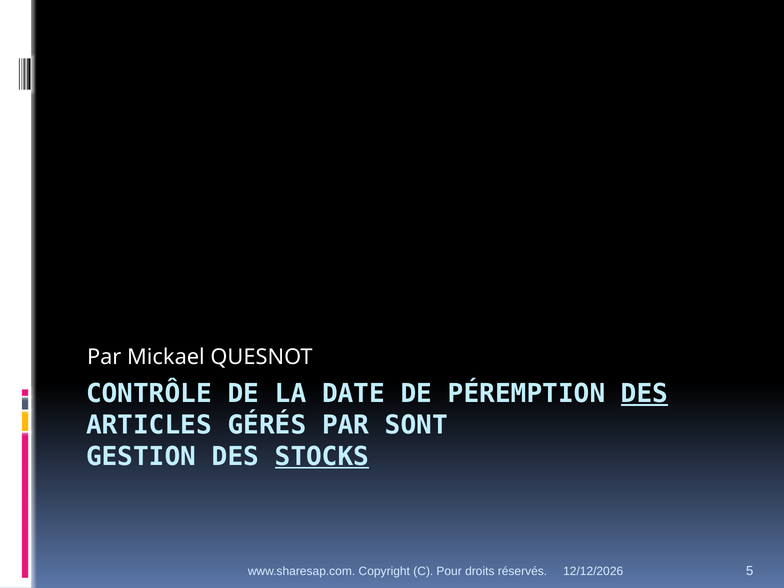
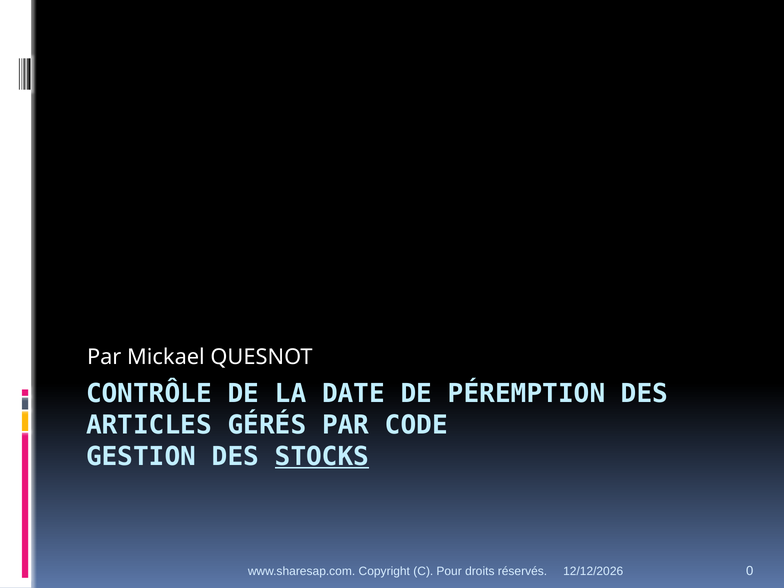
DES at (644, 394) underline: present -> none
SONT: SONT -> CODE
5: 5 -> 0
